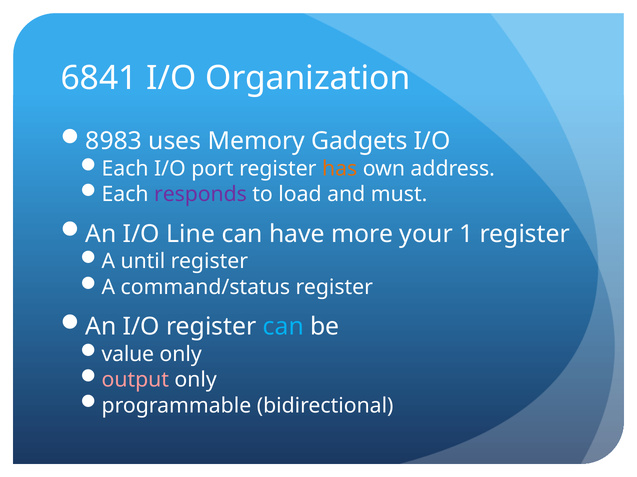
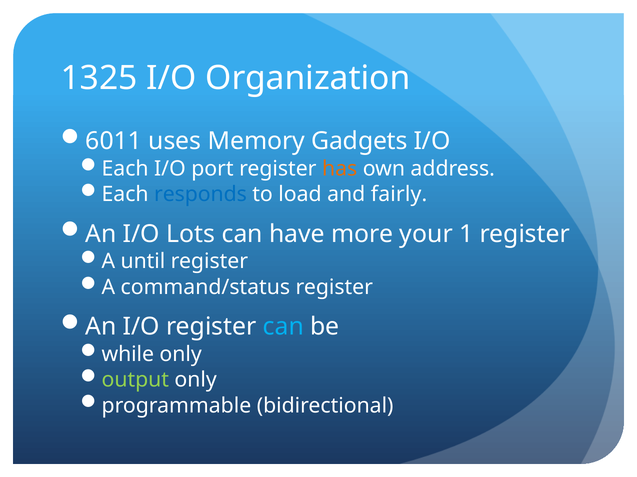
6841: 6841 -> 1325
8983: 8983 -> 6011
responds colour: purple -> blue
must: must -> fairly
Line: Line -> Lots
value: value -> while
output colour: pink -> light green
